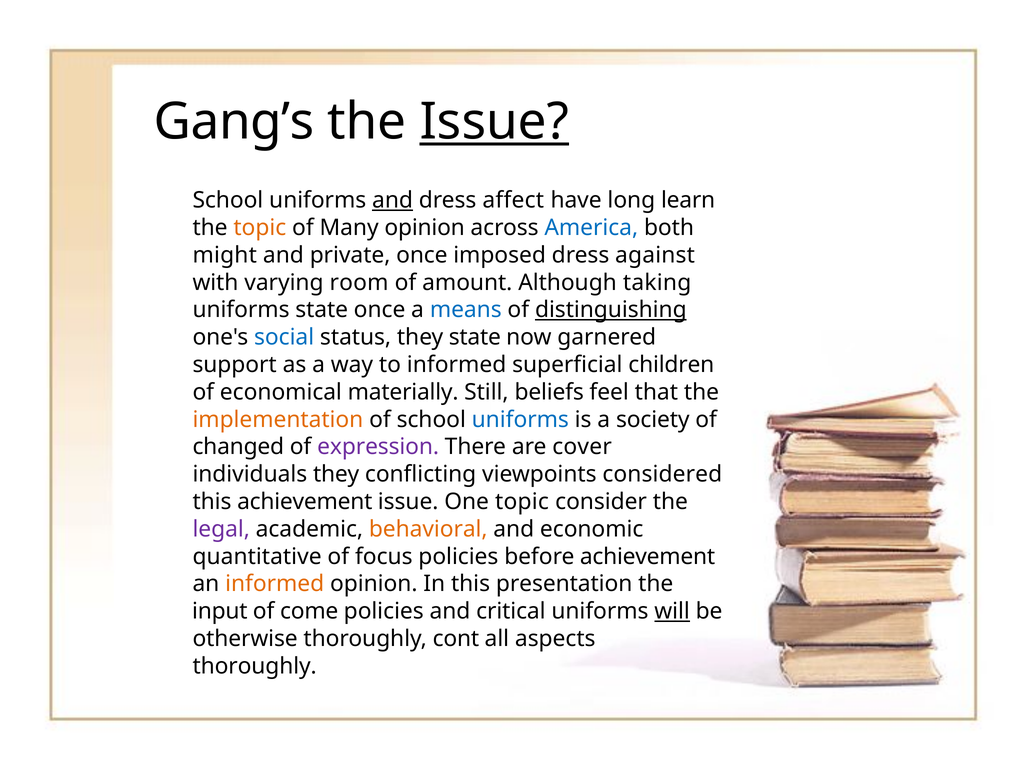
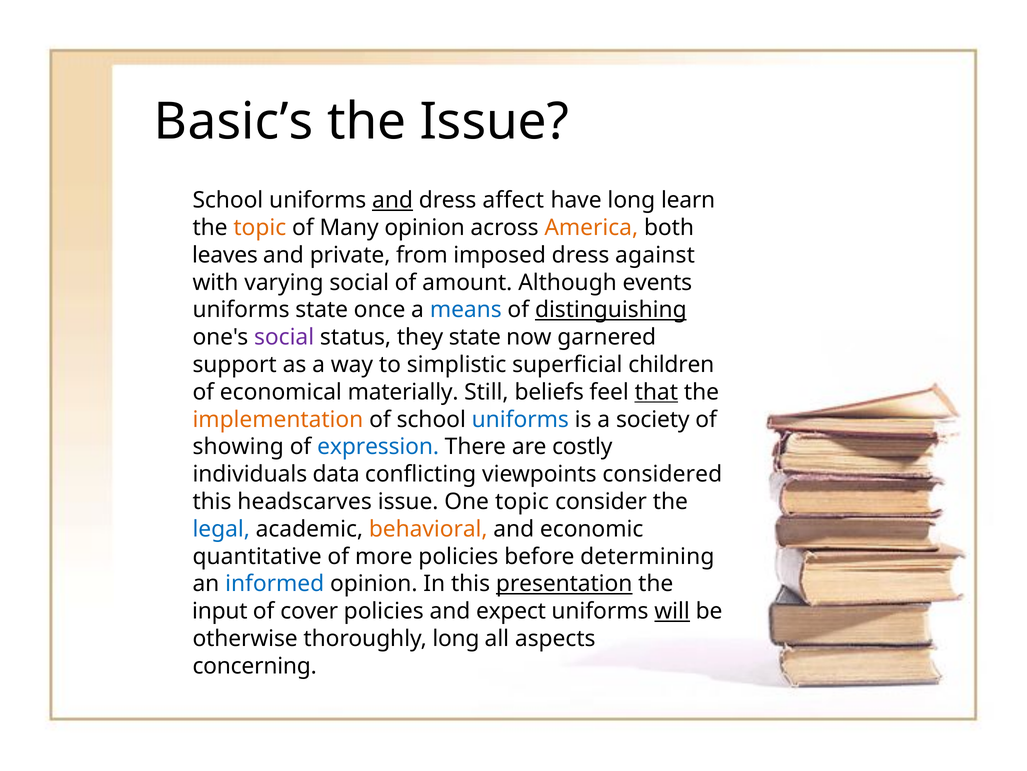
Gang’s: Gang’s -> Basic’s
Issue at (494, 122) underline: present -> none
America colour: blue -> orange
might: might -> leaves
private once: once -> from
varying room: room -> social
taking: taking -> events
social at (284, 337) colour: blue -> purple
to informed: informed -> simplistic
that underline: none -> present
changed: changed -> showing
expression colour: purple -> blue
cover: cover -> costly
individuals they: they -> data
this achievement: achievement -> headscarves
legal colour: purple -> blue
focus: focus -> more
before achievement: achievement -> determining
informed at (275, 583) colour: orange -> blue
presentation underline: none -> present
come: come -> cover
critical: critical -> expect
thoroughly cont: cont -> long
thoroughly at (255, 665): thoroughly -> concerning
